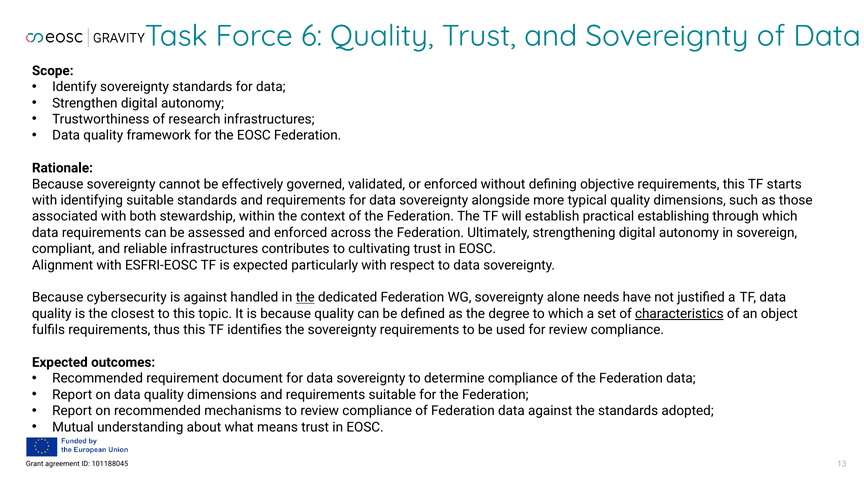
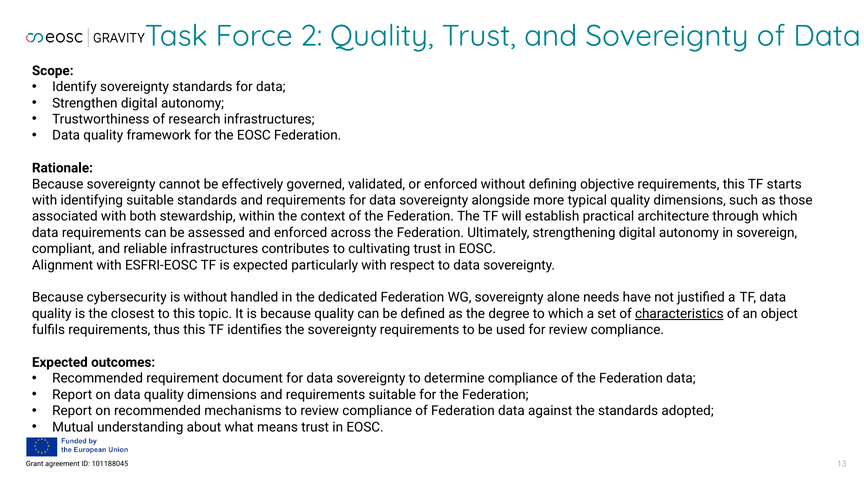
6: 6 -> 2
establishing: establishing -> architecture
is against: against -> without
the at (305, 298) underline: present -> none
